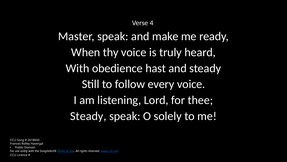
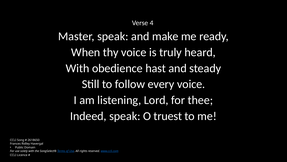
Steady at (88, 116): Steady -> Indeed
O solely: solely -> truest
